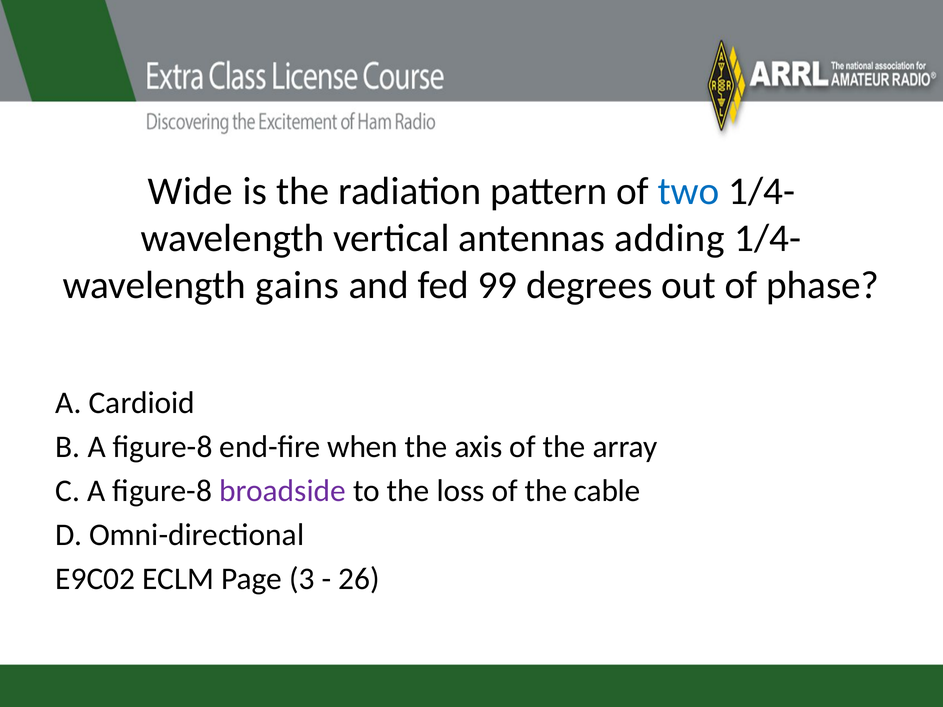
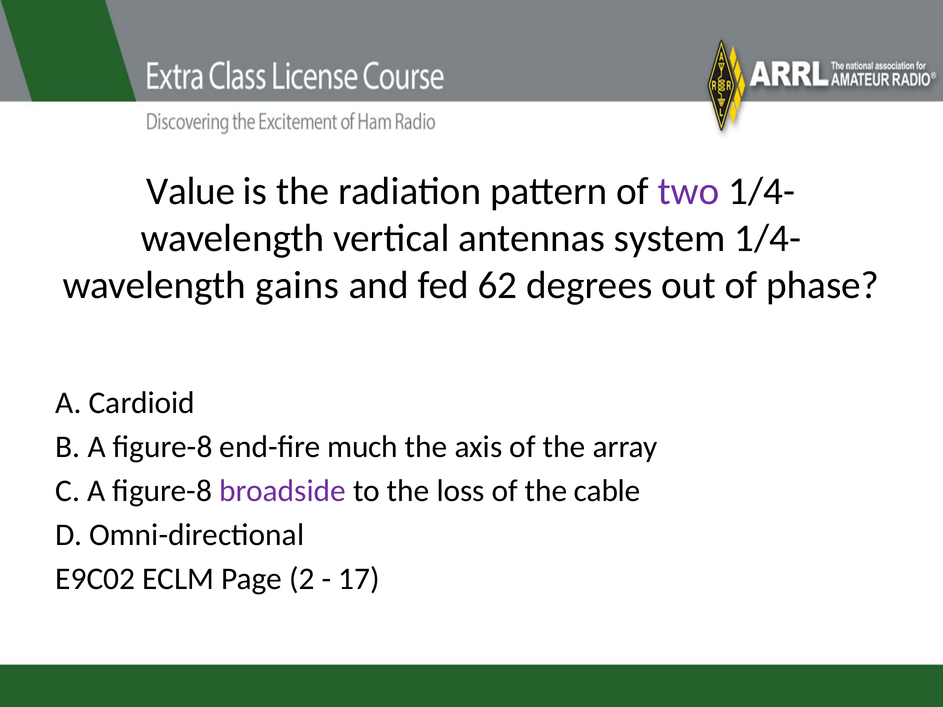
Wide: Wide -> Value
two colour: blue -> purple
adding: adding -> system
99: 99 -> 62
when: when -> much
3: 3 -> 2
26: 26 -> 17
